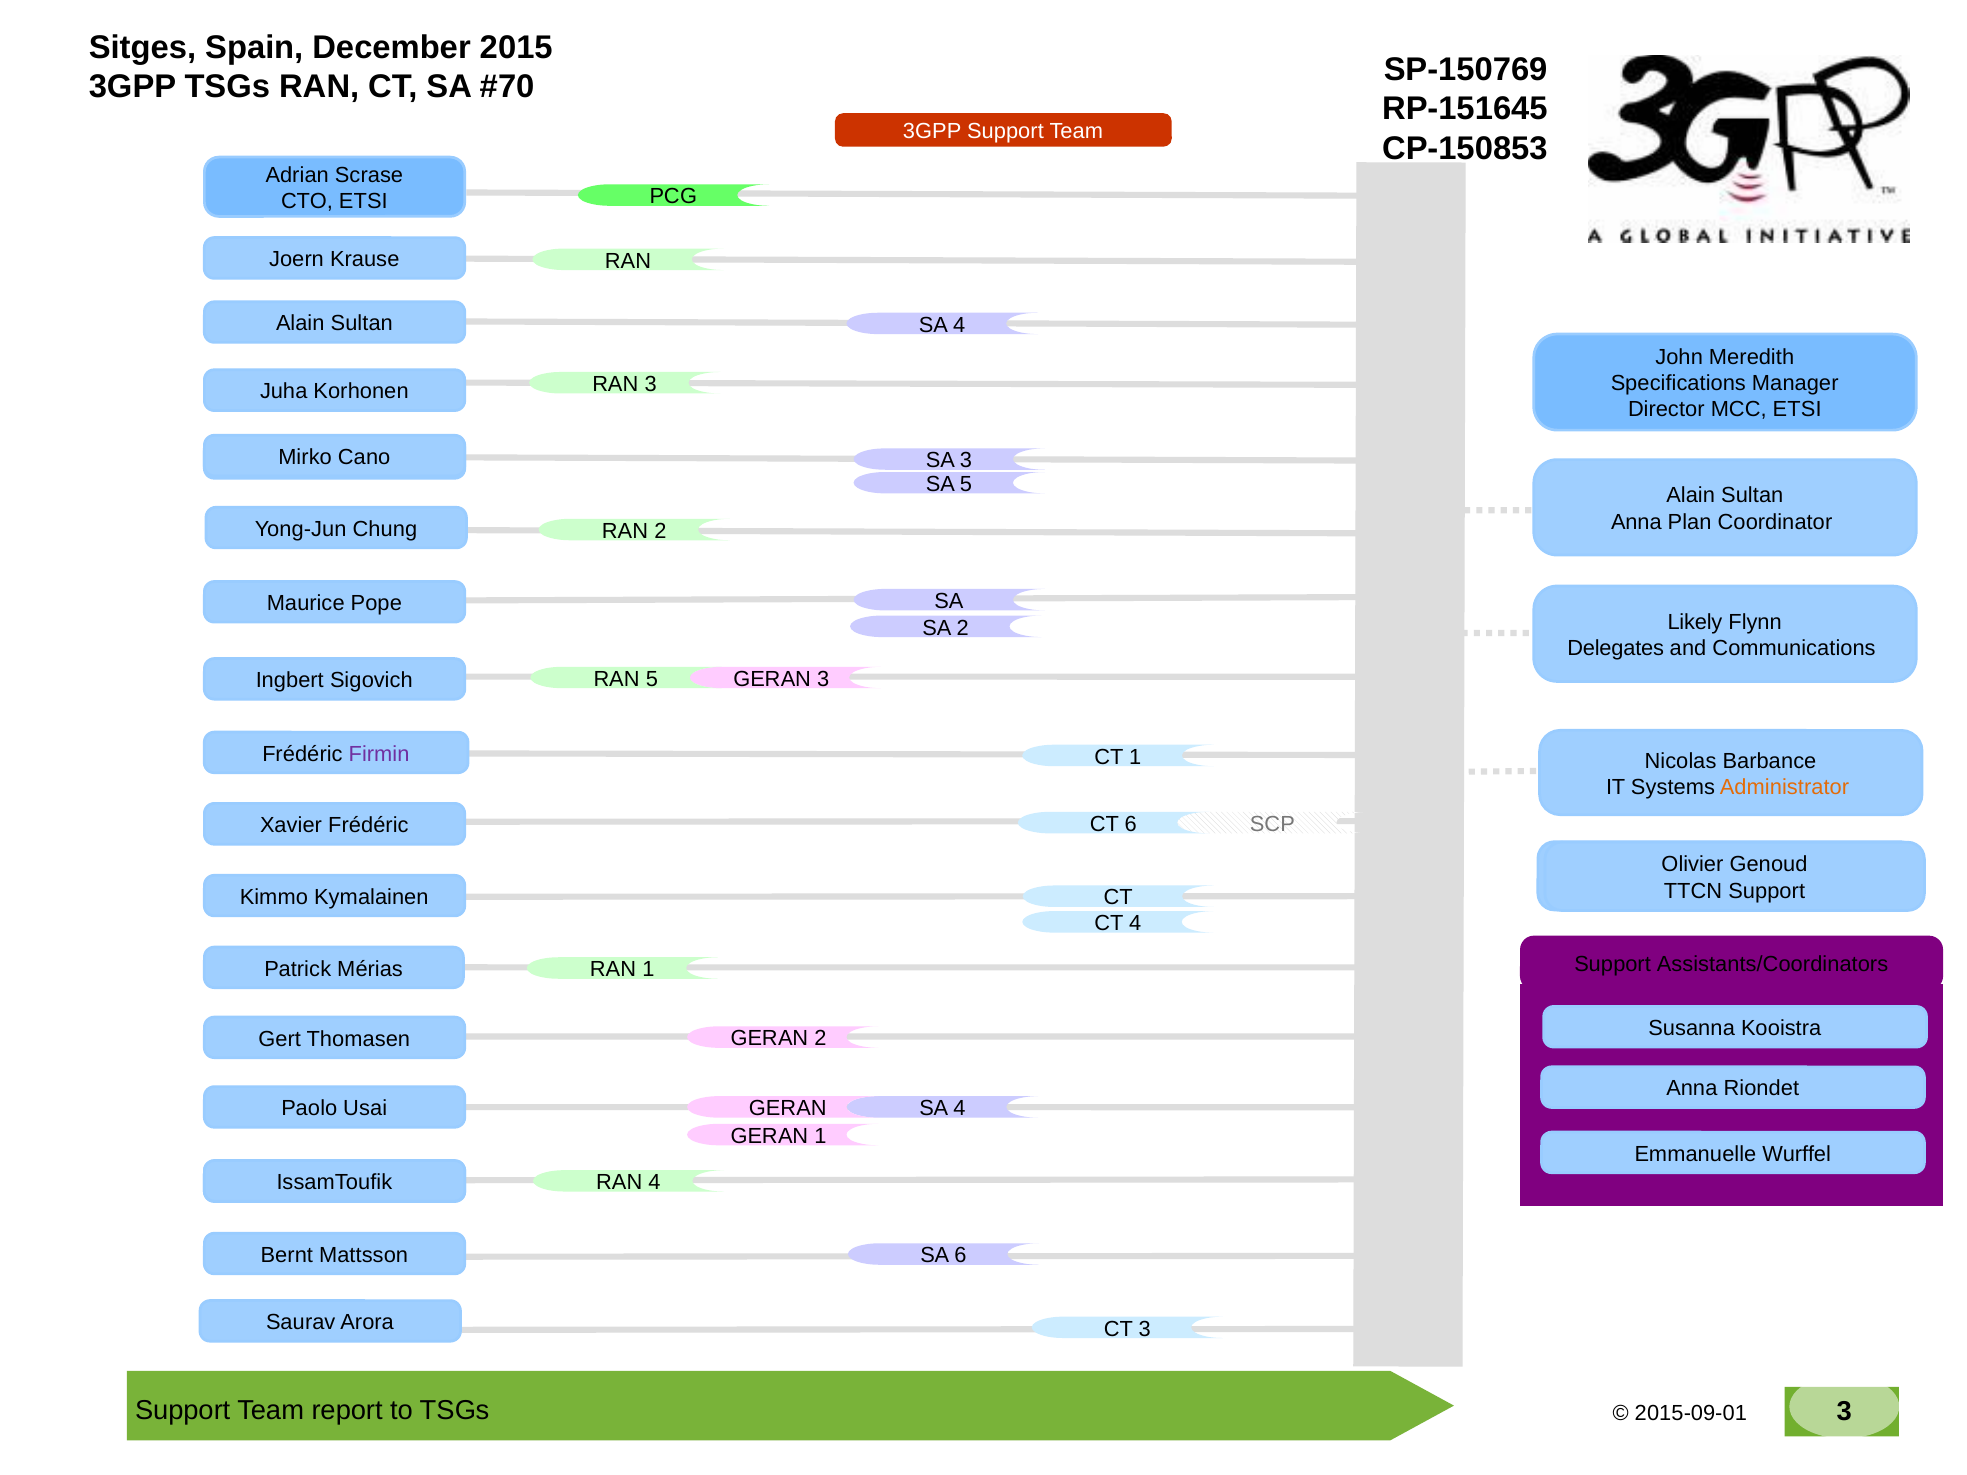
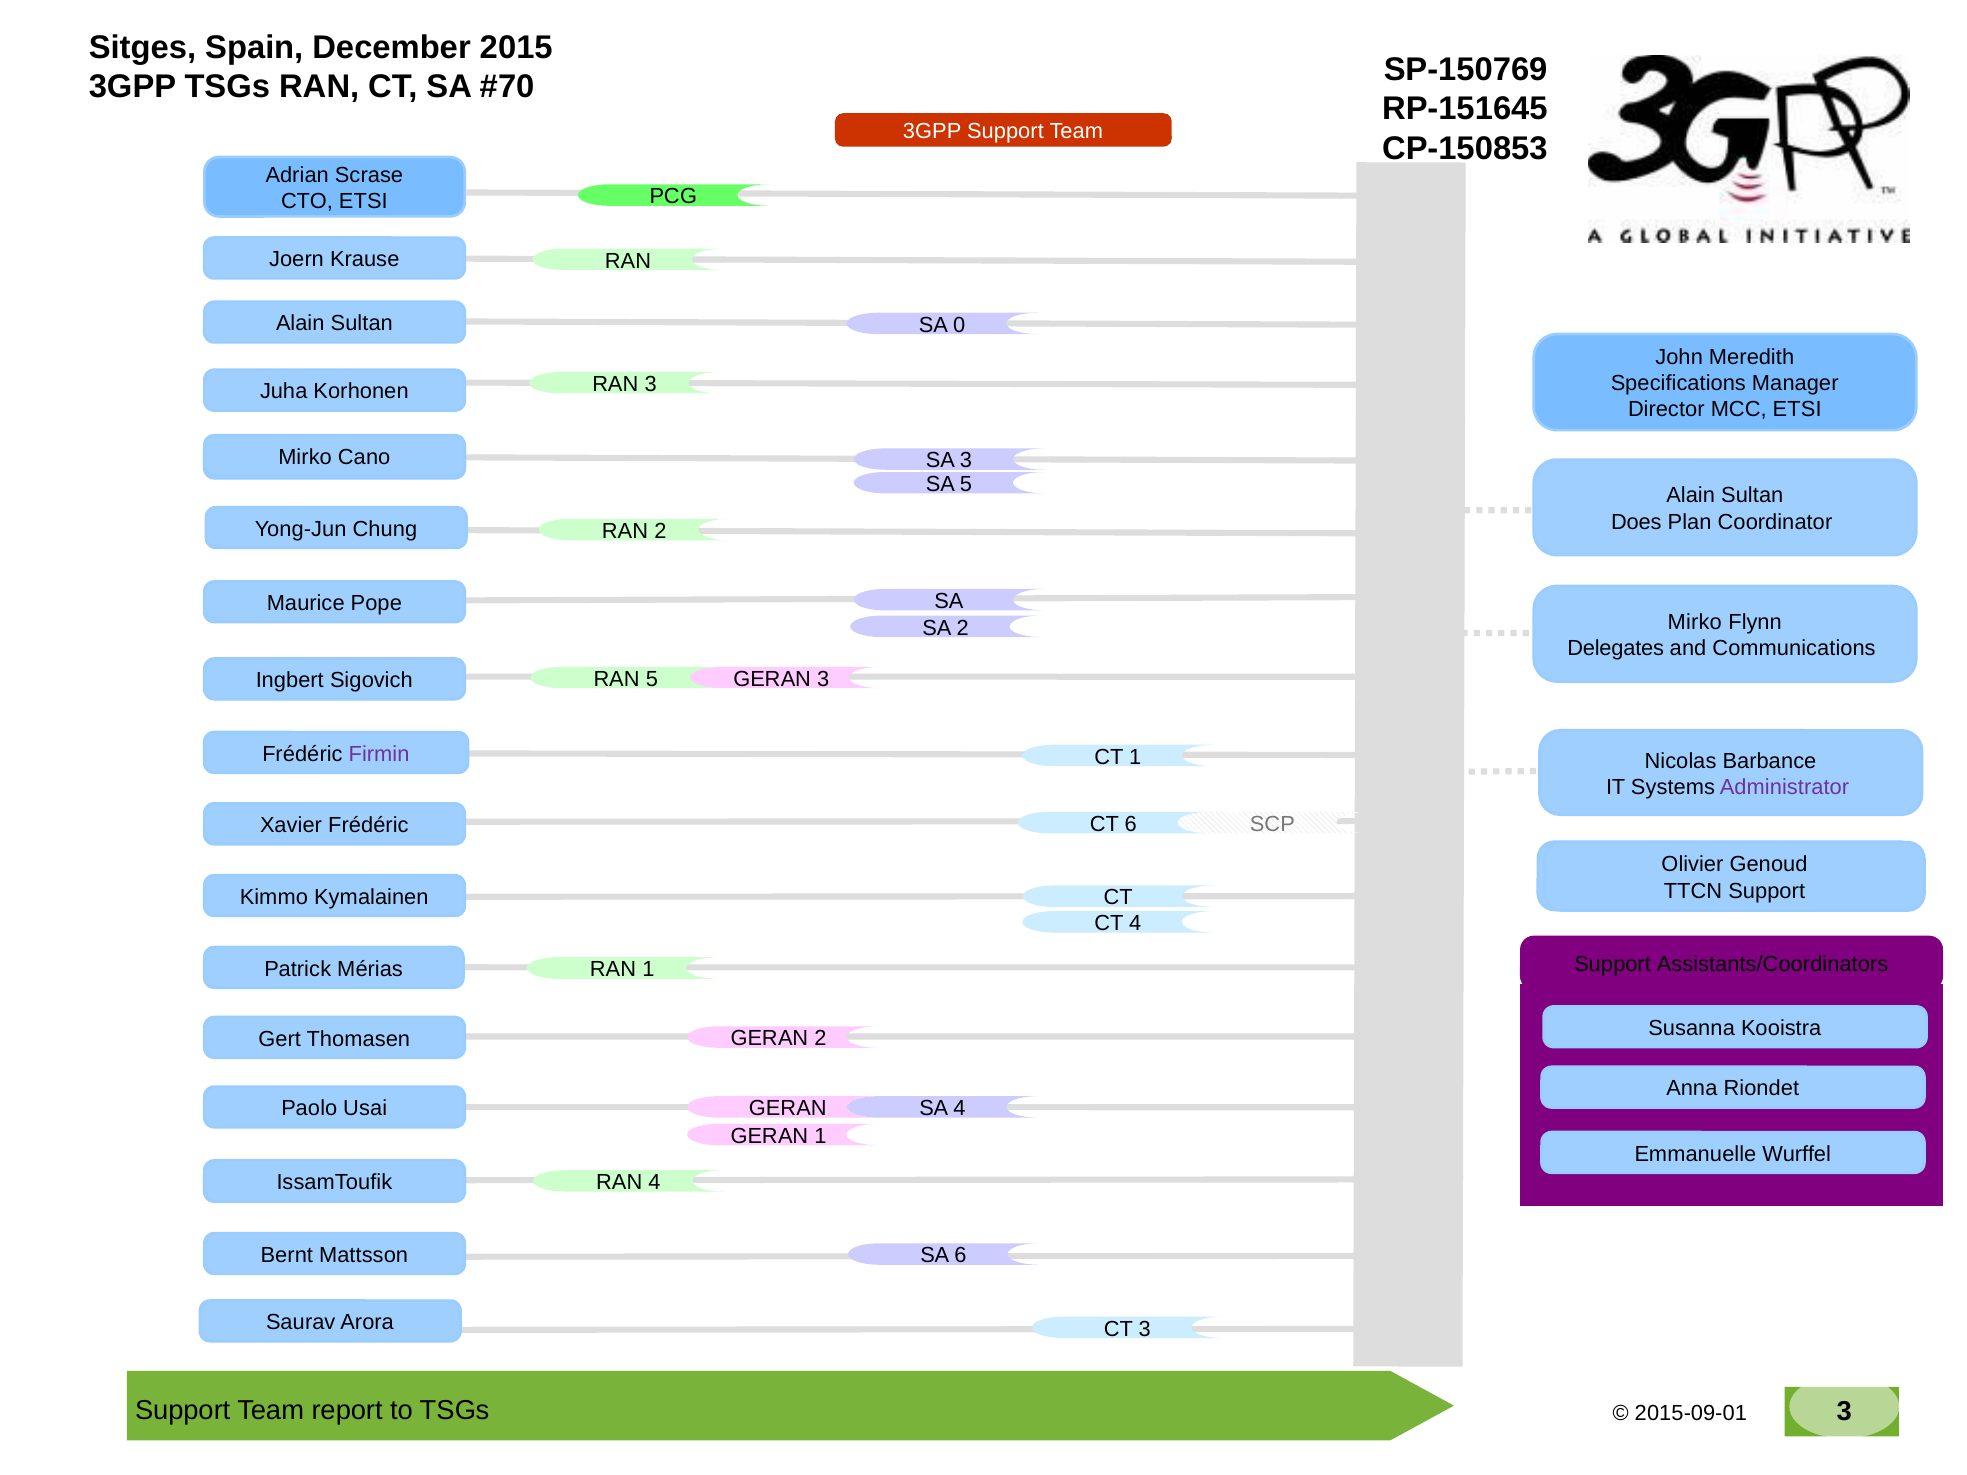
Sultan SA 4: 4 -> 0
Anna at (1636, 522): Anna -> Does
Likely at (1695, 622): Likely -> Mirko
Administrator colour: orange -> purple
